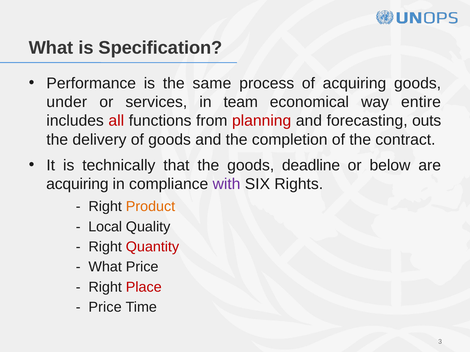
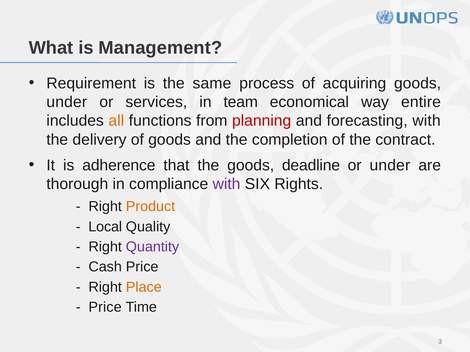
Specification: Specification -> Management
Performance: Performance -> Requirement
all colour: red -> orange
forecasting outs: outs -> with
technically: technically -> adherence
or below: below -> under
acquiring at (77, 184): acquiring -> thorough
Quantity colour: red -> purple
What at (105, 267): What -> Cash
Place colour: red -> orange
